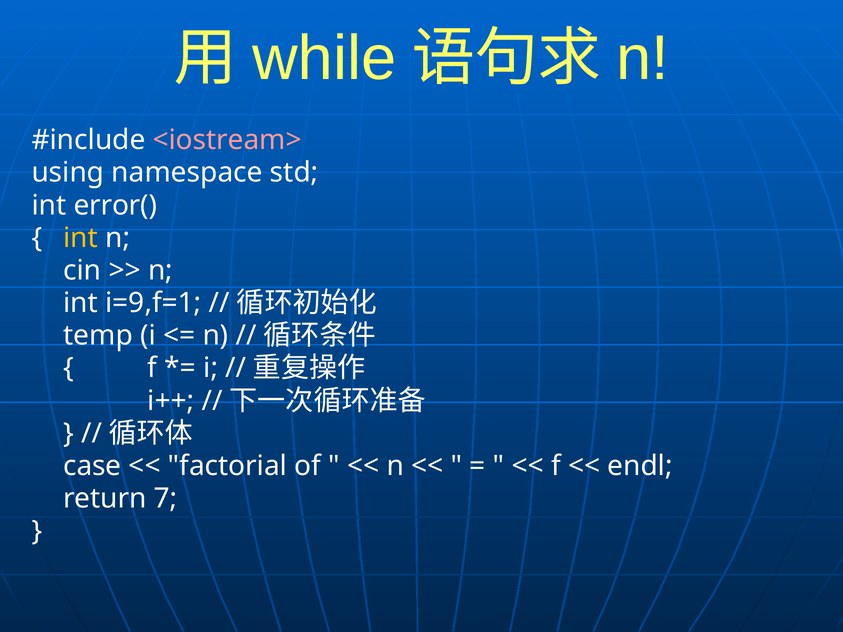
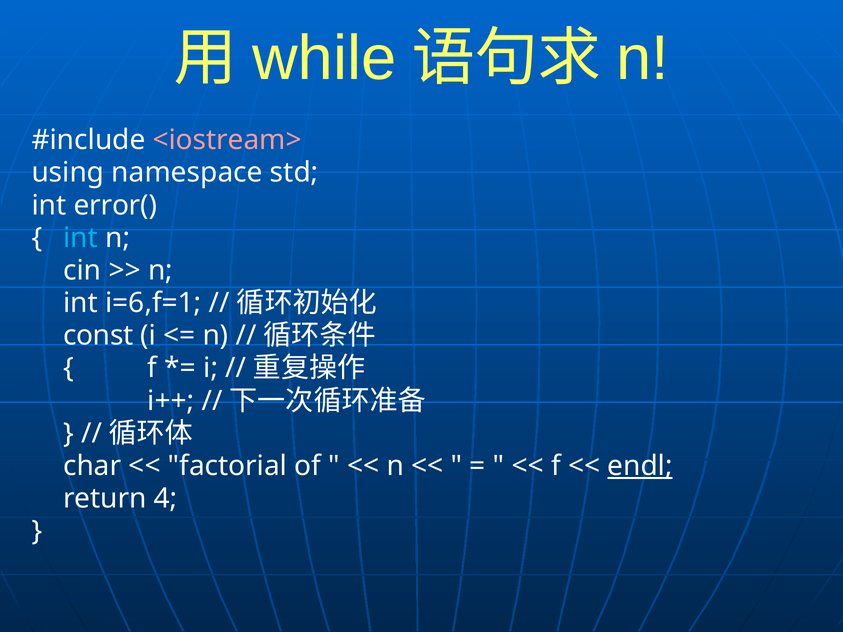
int at (81, 238) colour: yellow -> light blue
i=9,f=1: i=9,f=1 -> i=6,f=1
temp: temp -> const
case: case -> char
endl underline: none -> present
7: 7 -> 4
